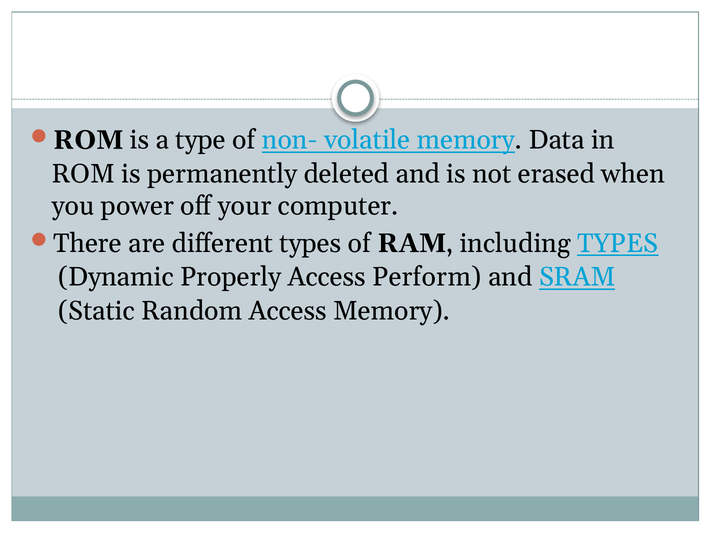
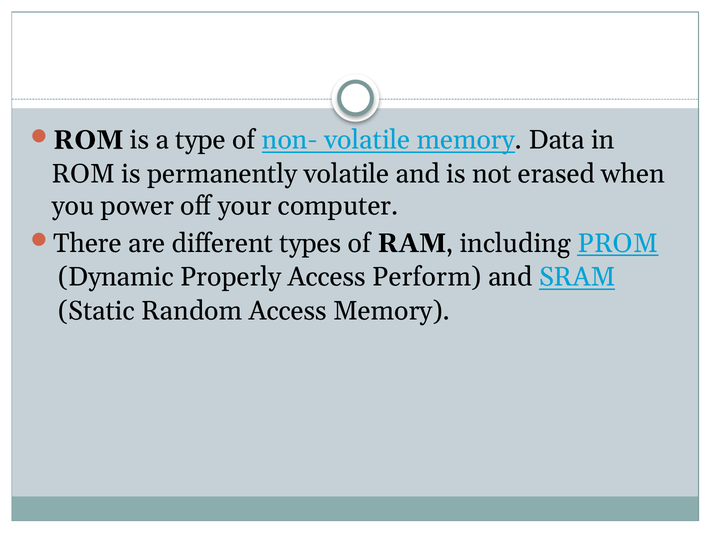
permanently deleted: deleted -> volatile
including TYPES: TYPES -> PROM
